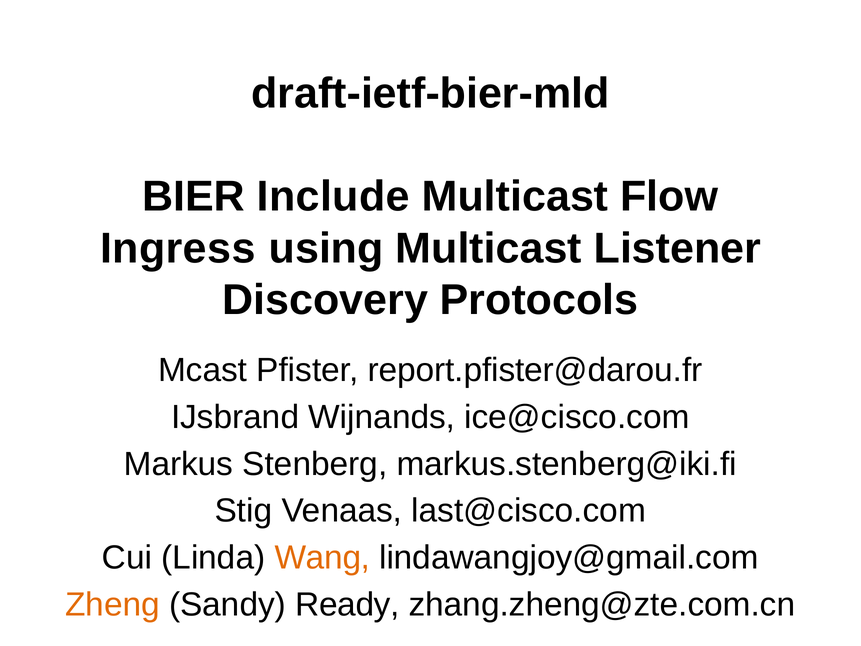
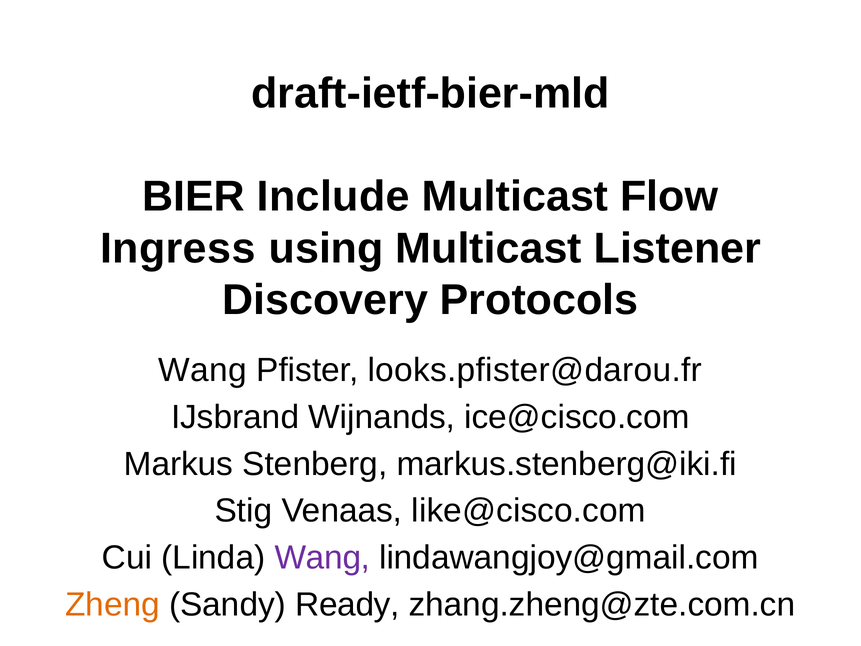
Mcast at (203, 370): Mcast -> Wang
report.pfister@darou.fr: report.pfister@darou.fr -> looks.pfister@darou.fr
last@cisco.com: last@cisco.com -> like@cisco.com
Wang at (322, 558) colour: orange -> purple
